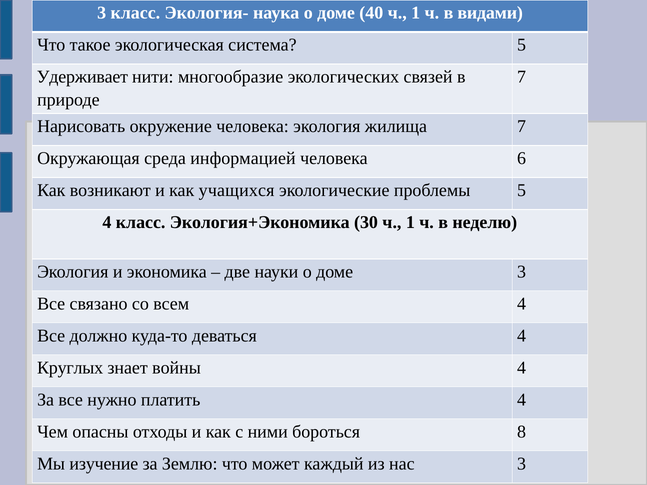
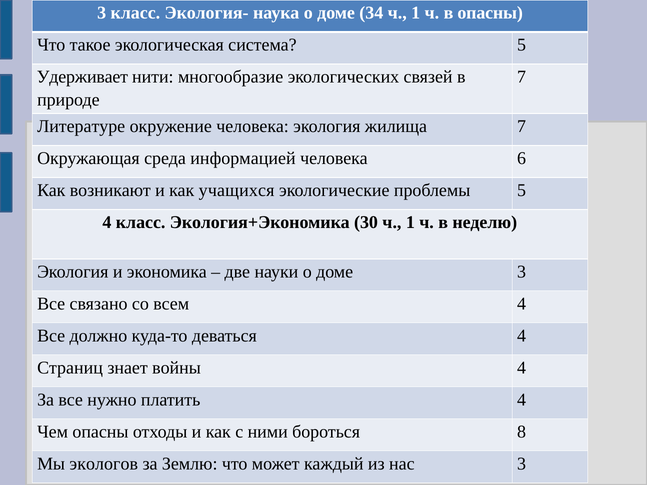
40: 40 -> 34
в видами: видами -> опасны
Нарисовать: Нарисовать -> Литературе
Круглых: Круглых -> Страниц
изучение: изучение -> экологов
